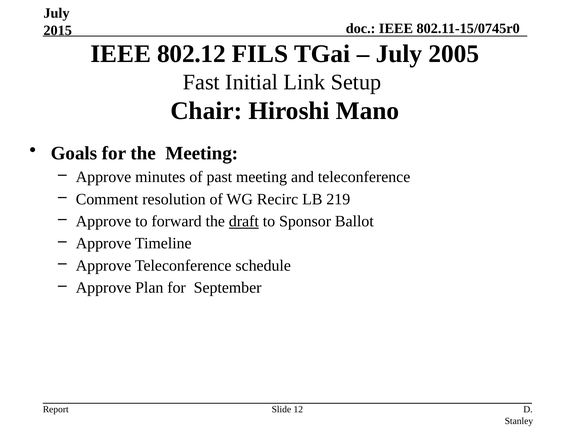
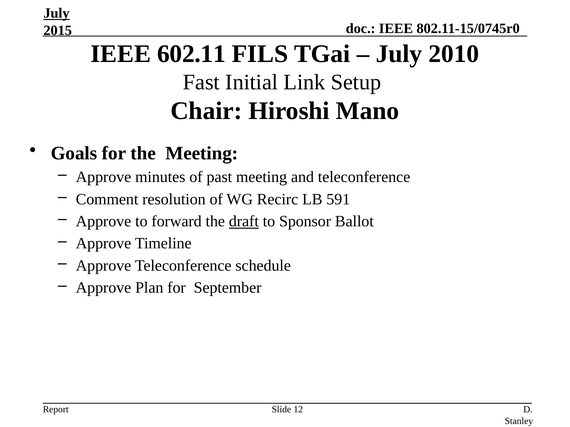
July at (57, 13) underline: none -> present
802.12: 802.12 -> 602.11
2005: 2005 -> 2010
219: 219 -> 591
